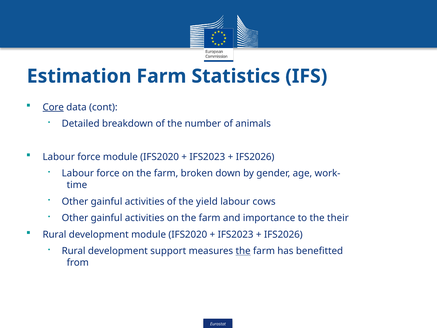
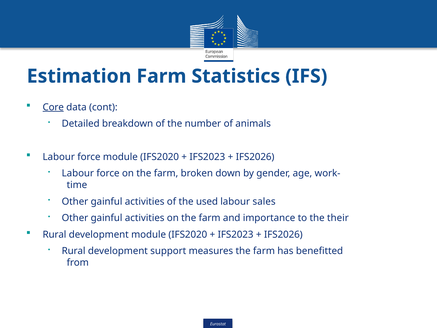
yield: yield -> used
cows: cows -> sales
the at (243, 251) underline: present -> none
